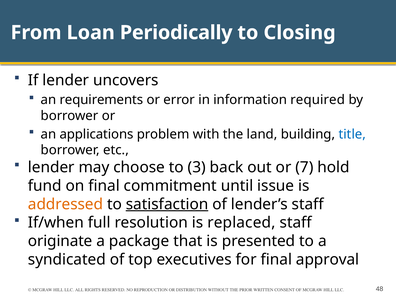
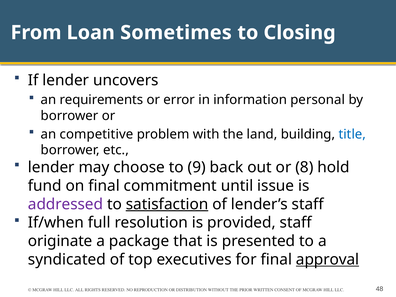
Periodically: Periodically -> Sometimes
required: required -> personal
applications: applications -> competitive
3: 3 -> 9
7: 7 -> 8
addressed colour: orange -> purple
replaced: replaced -> provided
approval underline: none -> present
